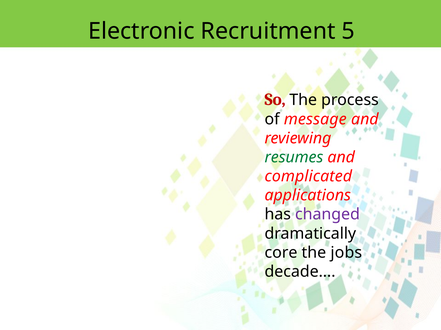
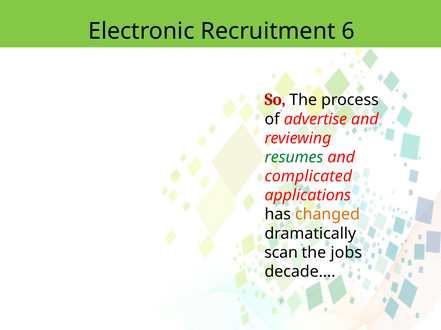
5: 5 -> 6
message: message -> advertise
changed colour: purple -> orange
core: core -> scan
